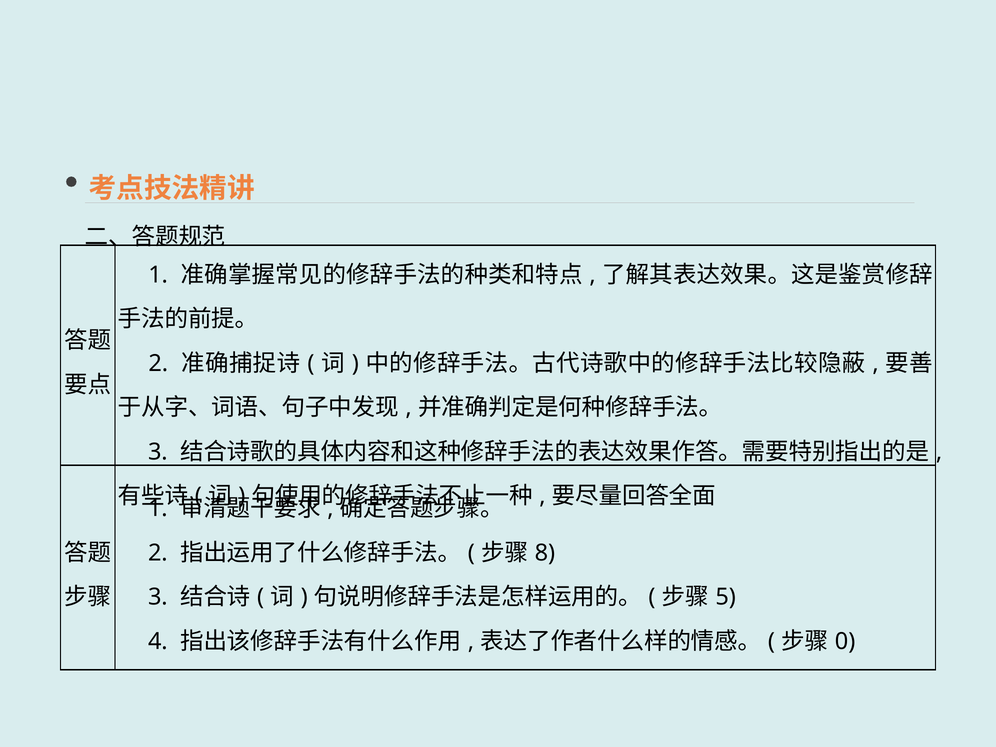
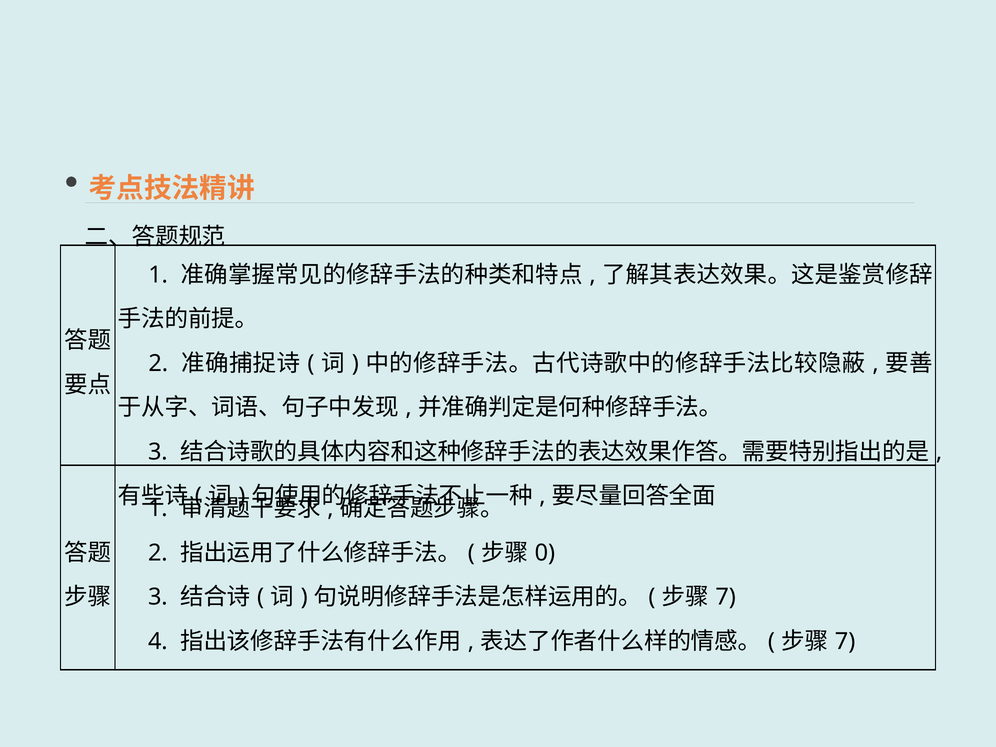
8: 8 -> 0
5 at (726, 597): 5 -> 7
0 at (845, 641): 0 -> 7
